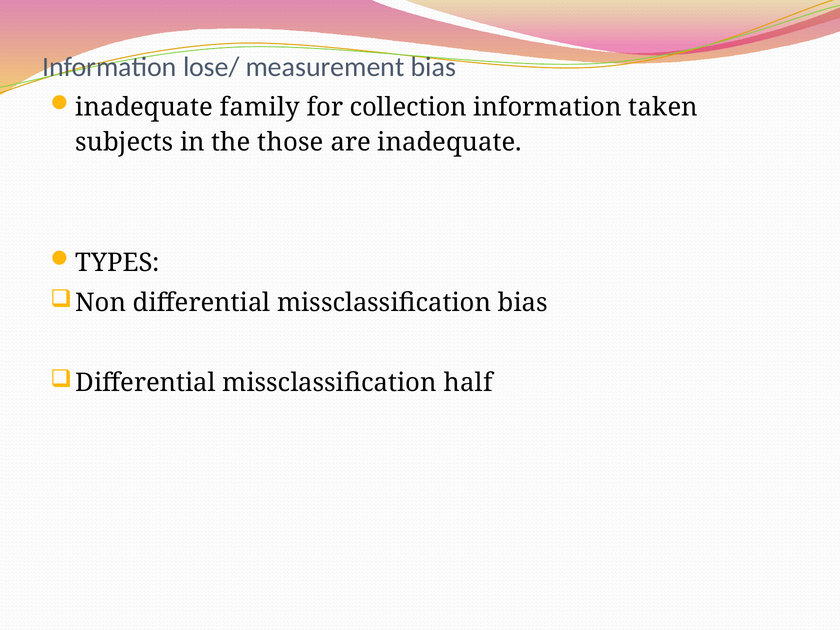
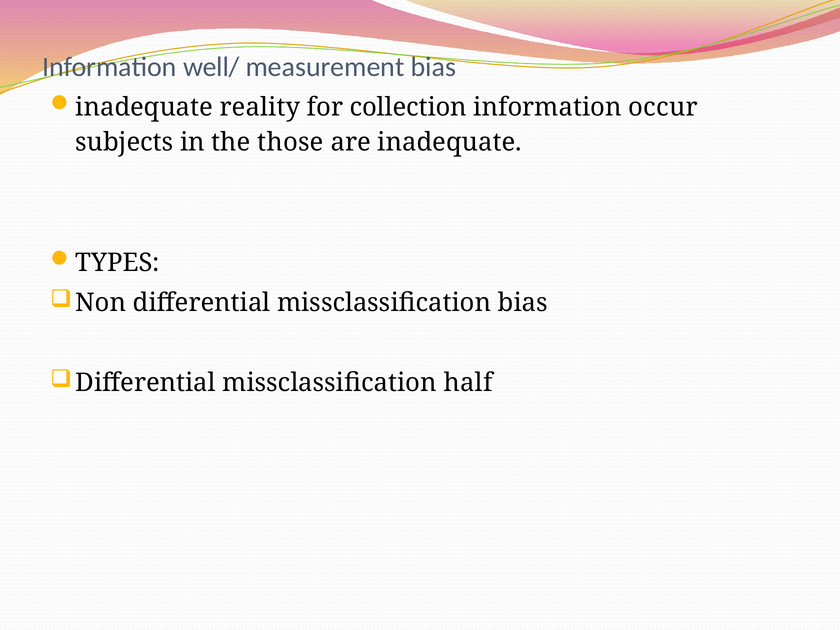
lose/: lose/ -> well/
family: family -> reality
taken: taken -> occur
